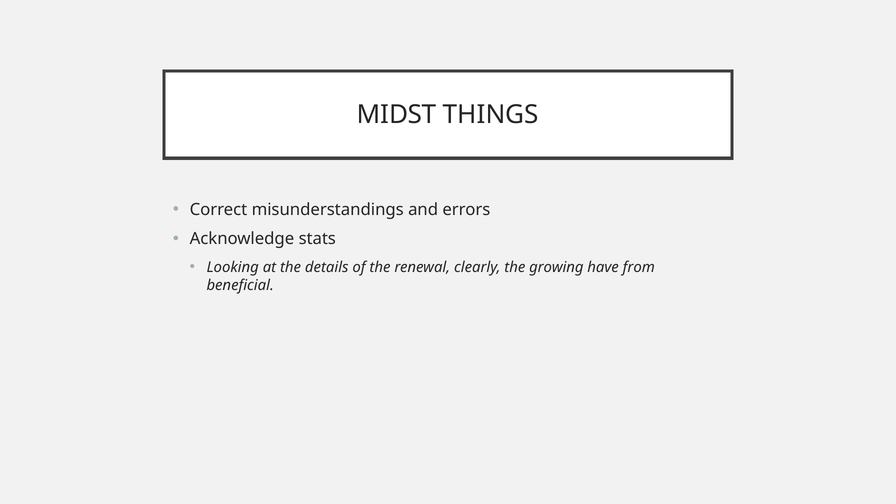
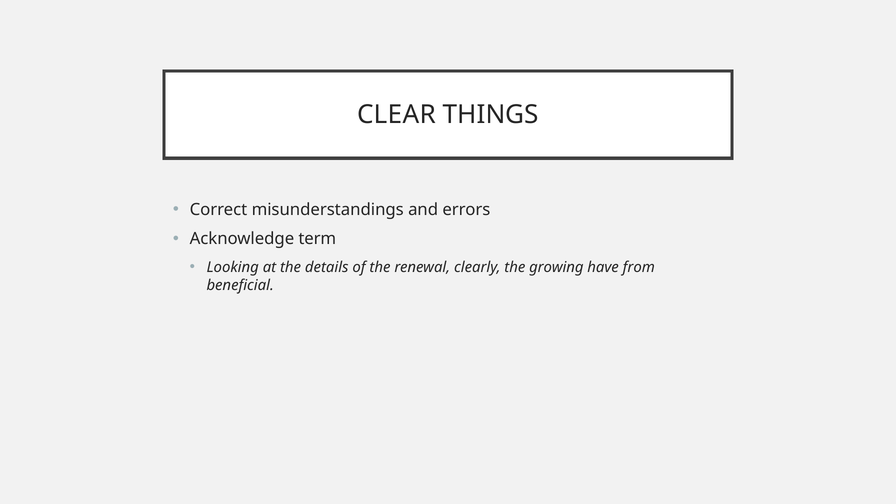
MIDST: MIDST -> CLEAR
stats: stats -> term
